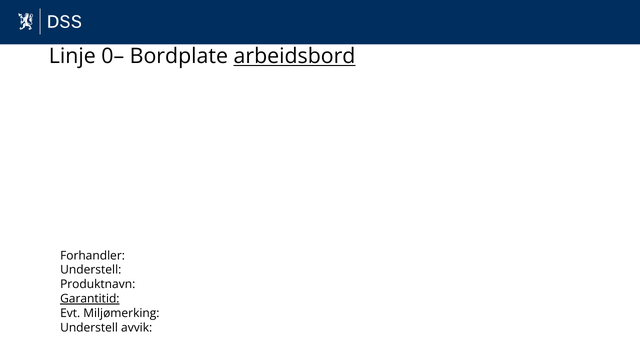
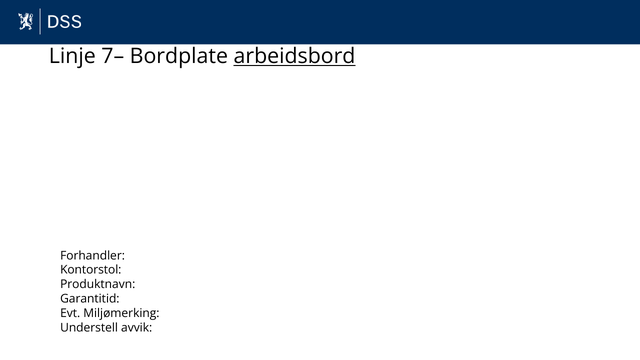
0–: 0– -> 7–
Understell at (91, 270): Understell -> Kontorstol
Garantitid underline: present -> none
